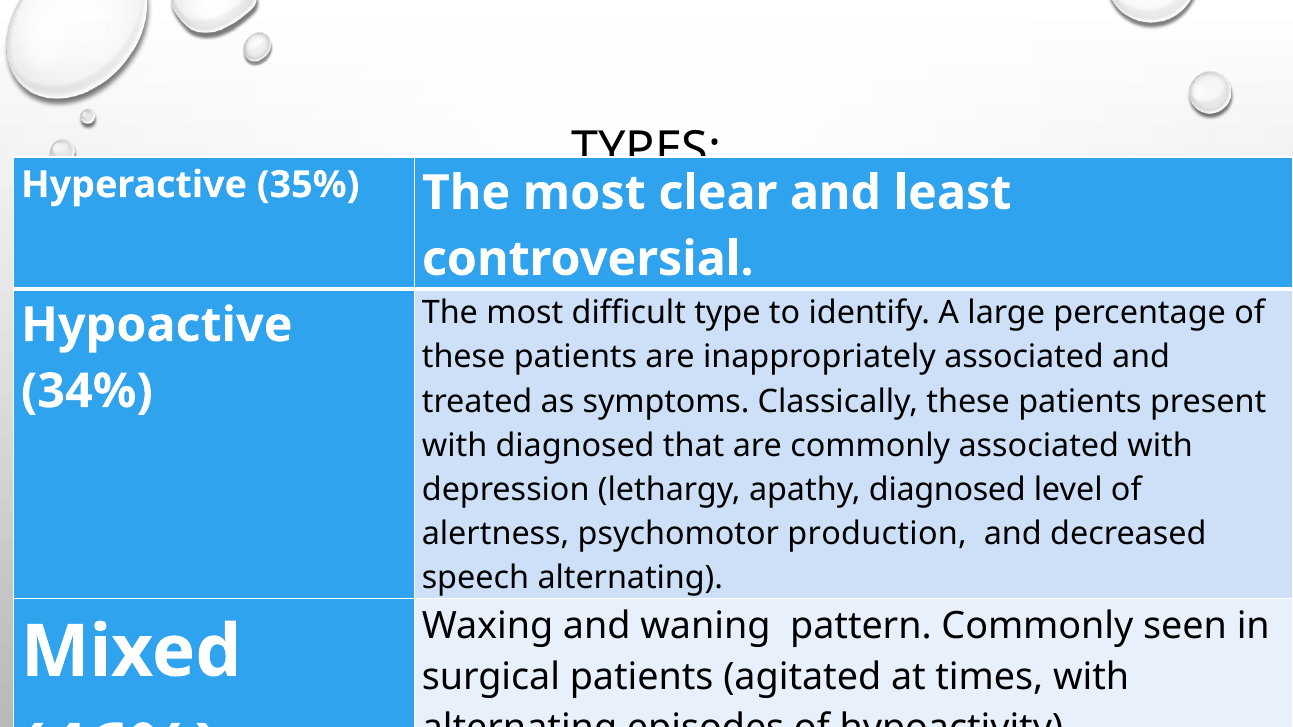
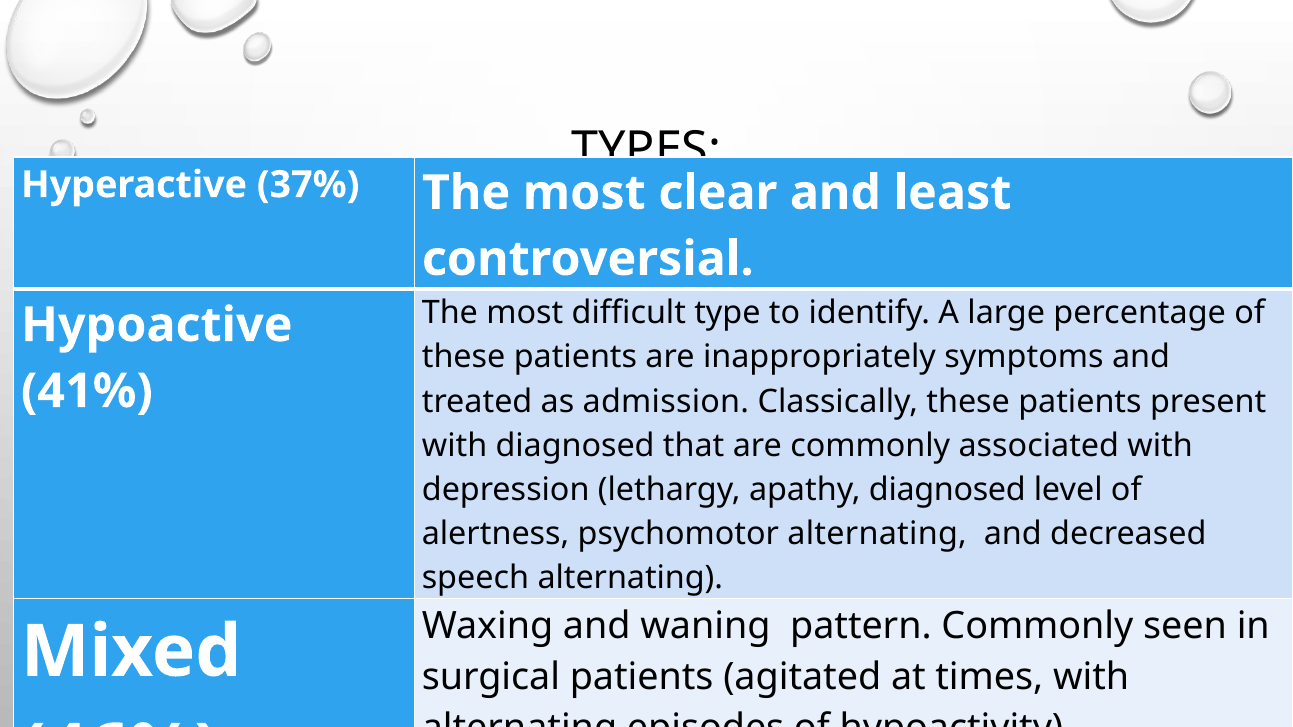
35%: 35% -> 37%
inappropriately associated: associated -> symptoms
34%: 34% -> 41%
symptoms: symptoms -> admission
psychomotor production: production -> alternating
